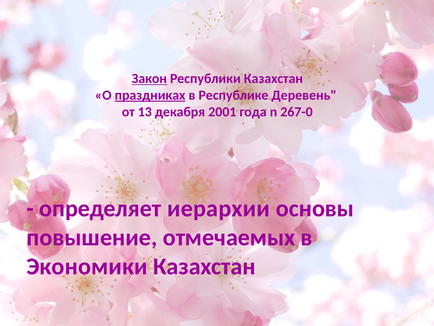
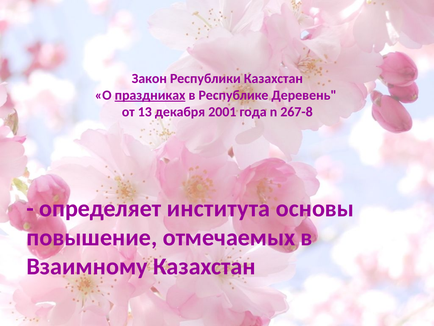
Закон underline: present -> none
267-0: 267-0 -> 267-8
иерархии: иерархии -> института
Экономики: Экономики -> Взаимному
